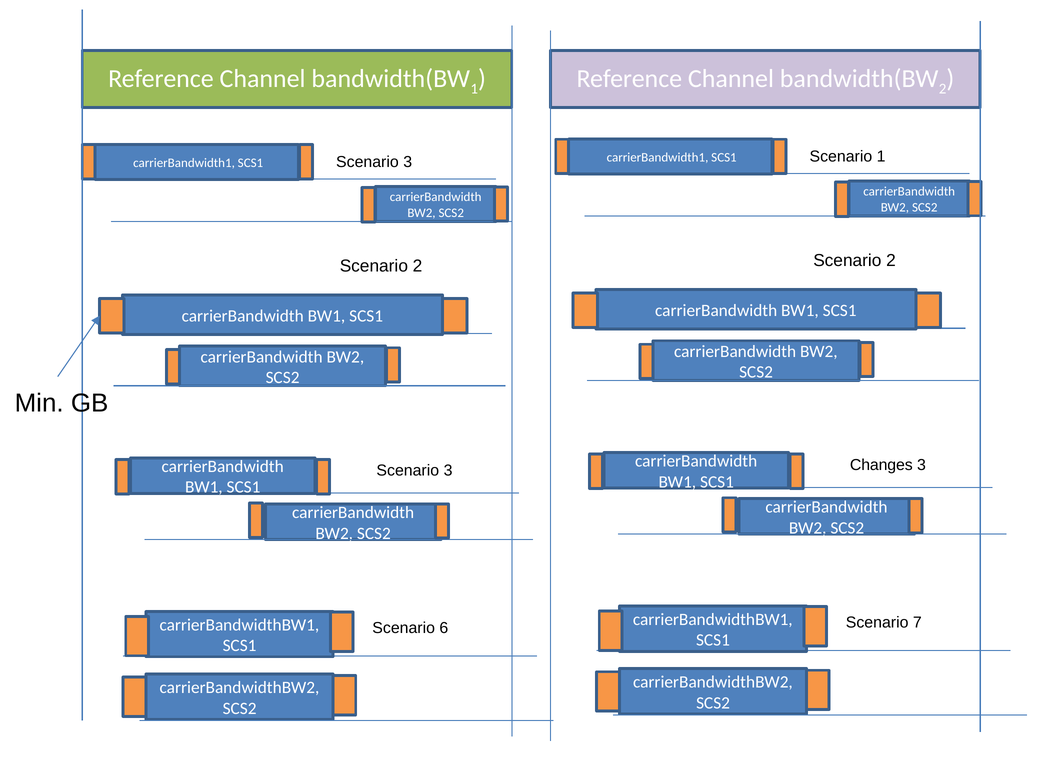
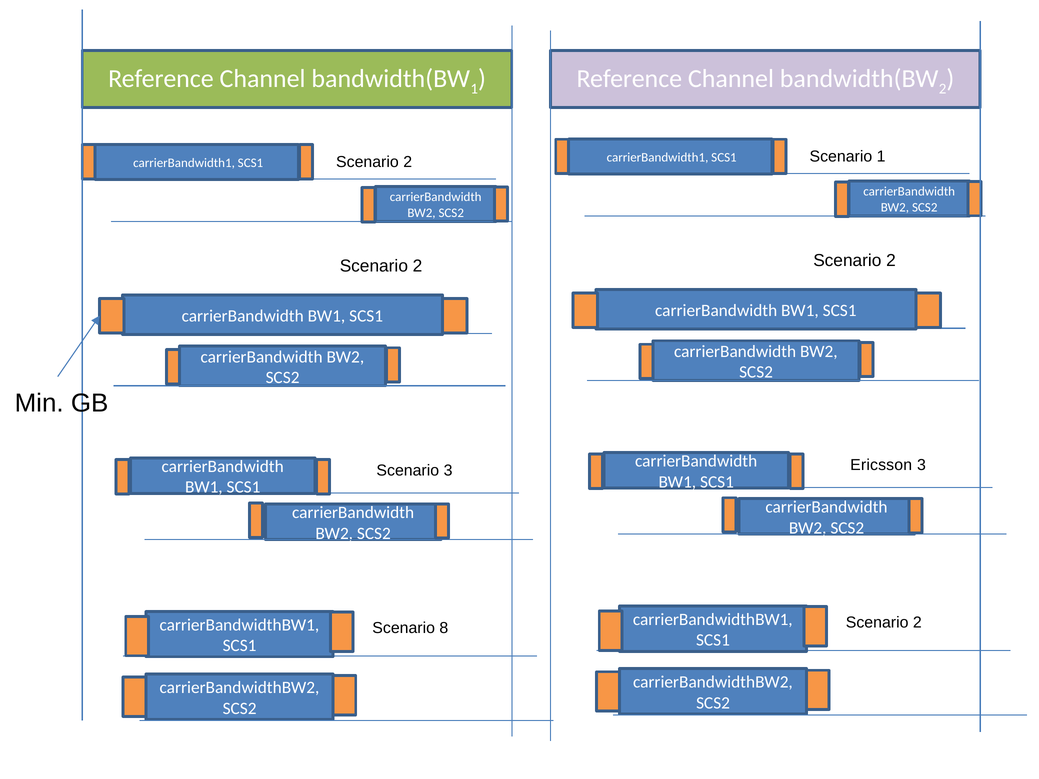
3 at (408, 162): 3 -> 2
Changes: Changes -> Ericsson
7 at (917, 623): 7 -> 2
6: 6 -> 8
